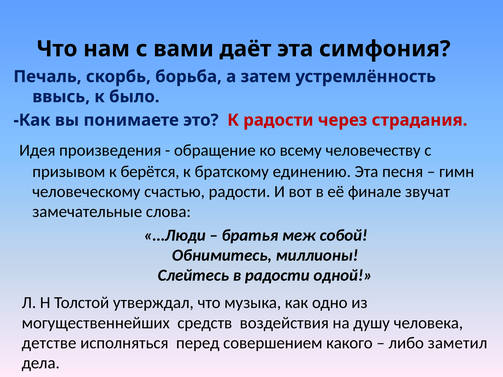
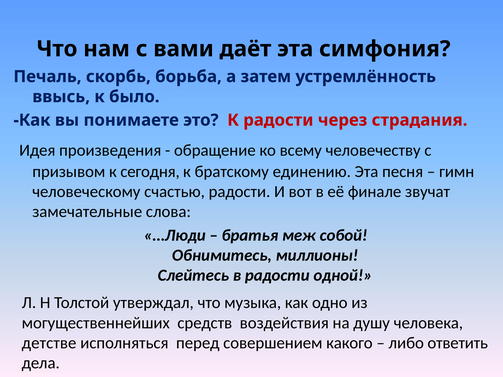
берётся: берётся -> сегодня
заметил: заметил -> ответить
